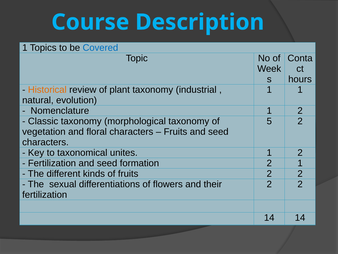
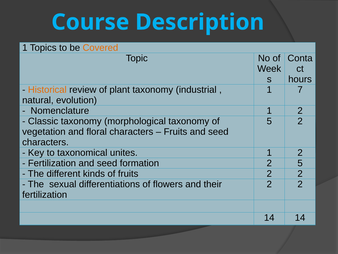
Covered colour: blue -> orange
1 1: 1 -> 7
2 1: 1 -> 5
